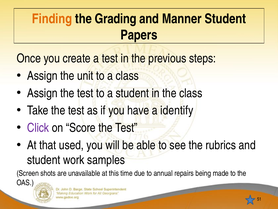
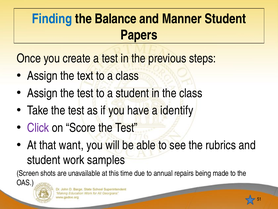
Finding colour: orange -> blue
Grading: Grading -> Balance
unit: unit -> text
used: used -> want
